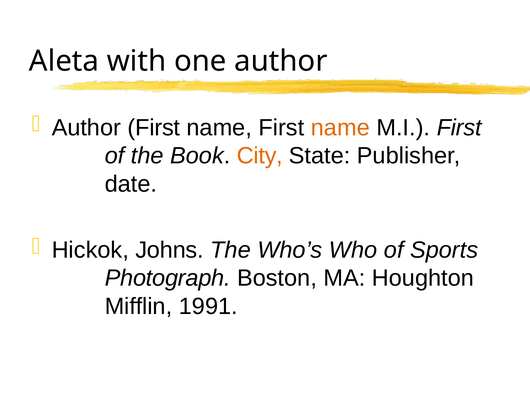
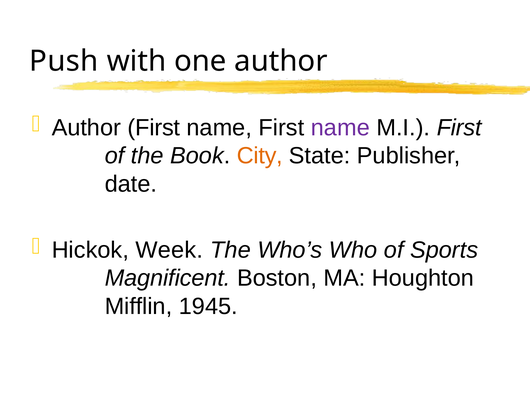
Aleta: Aleta -> Push
name at (340, 128) colour: orange -> purple
Johns: Johns -> Week
Photograph: Photograph -> Magnificent
1991: 1991 -> 1945
